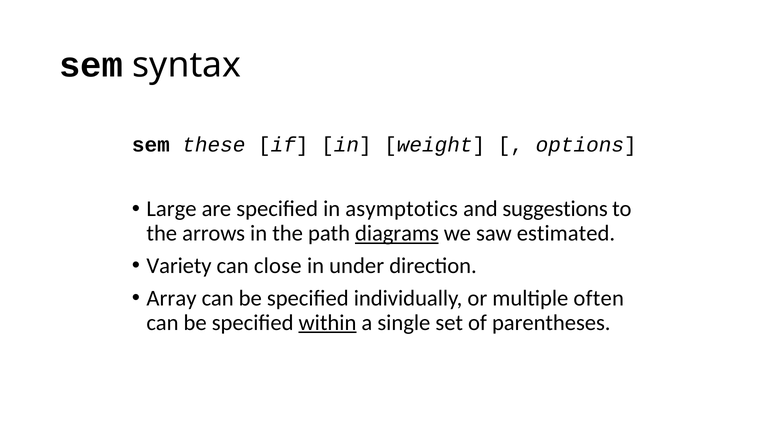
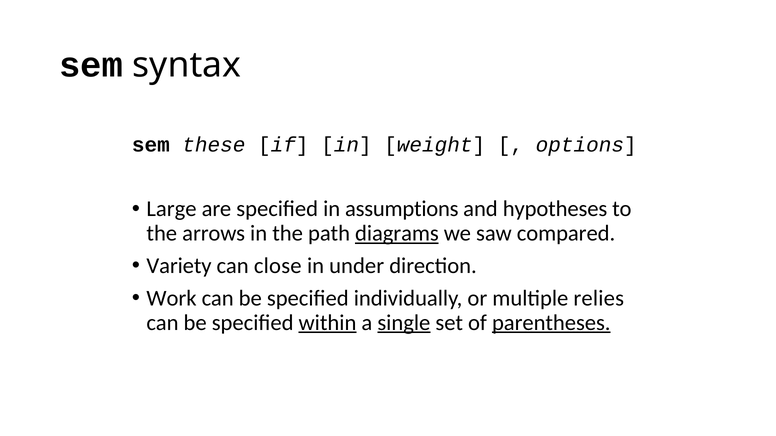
asymptotics: asymptotics -> assumptions
suggestions: suggestions -> hypotheses
estimated: estimated -> compared
Array: Array -> Work
often: often -> relies
single underline: none -> present
parentheses underline: none -> present
